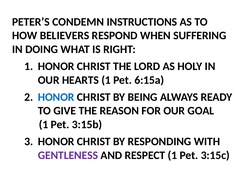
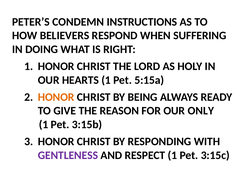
6:15a: 6:15a -> 5:15a
HONOR at (56, 97) colour: blue -> orange
GOAL: GOAL -> ONLY
